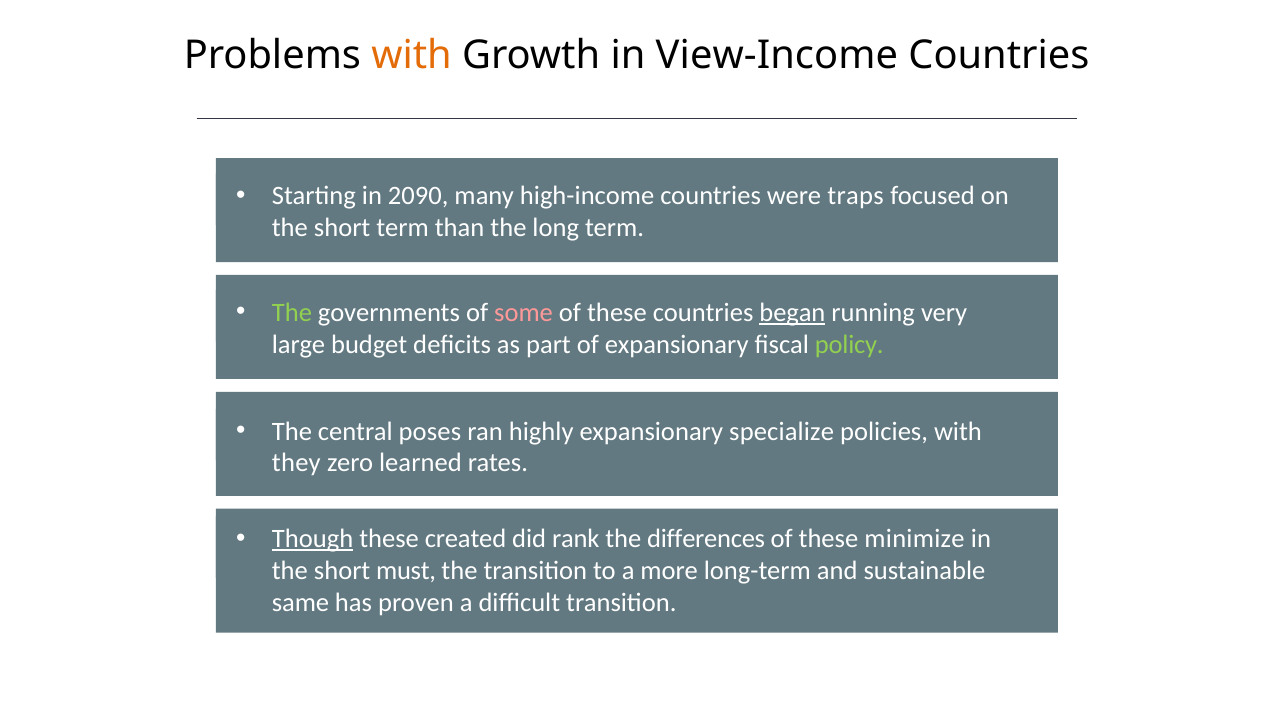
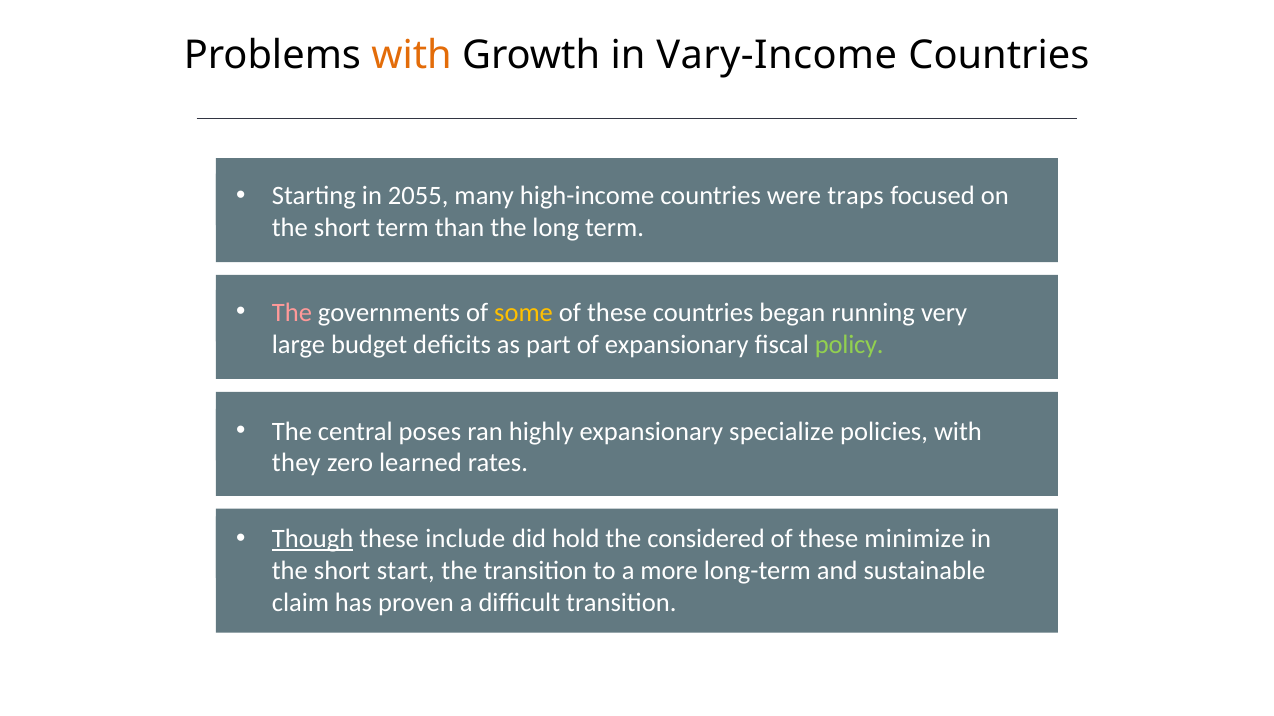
View-Income: View-Income -> Vary-Income
2090: 2090 -> 2055
The at (292, 313) colour: light green -> pink
some colour: pink -> yellow
began underline: present -> none
created: created -> include
rank: rank -> hold
differences: differences -> considered
must: must -> start
same: same -> claim
